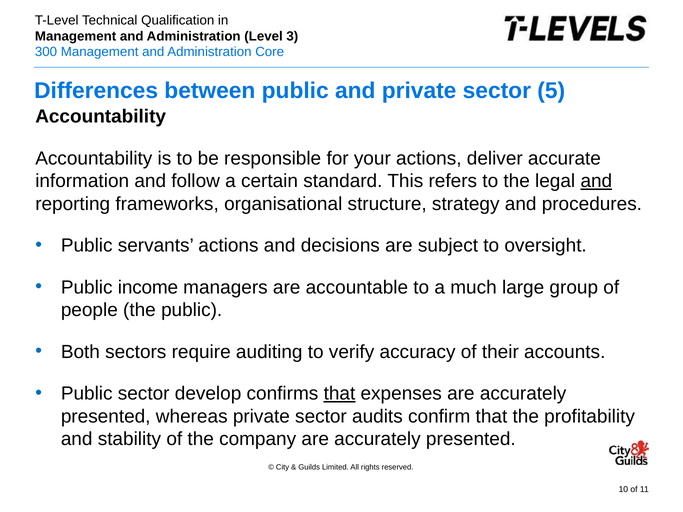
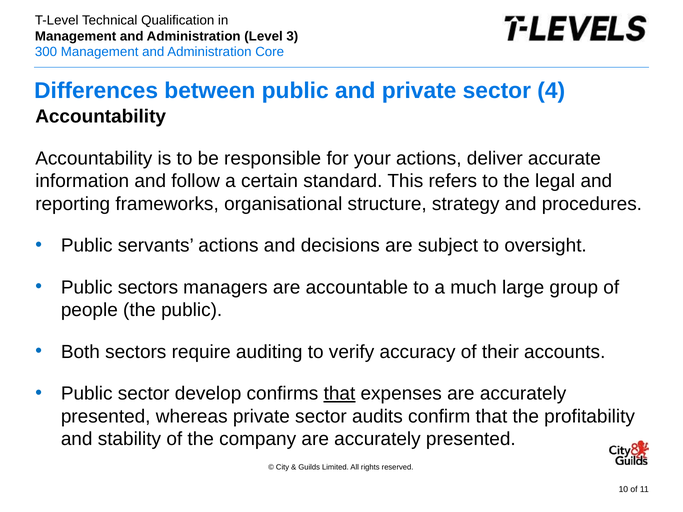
5: 5 -> 4
and at (596, 181) underline: present -> none
Public income: income -> sectors
